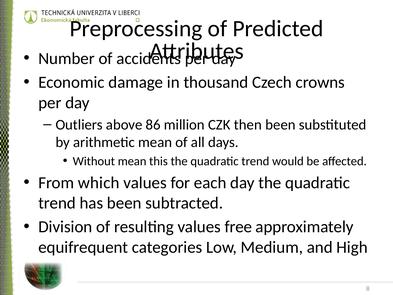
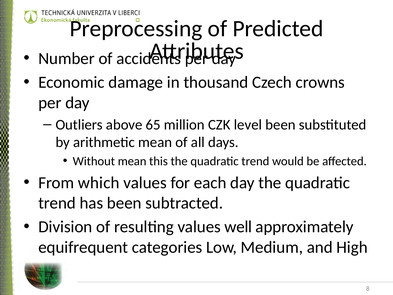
86: 86 -> 65
then: then -> level
free: free -> well
